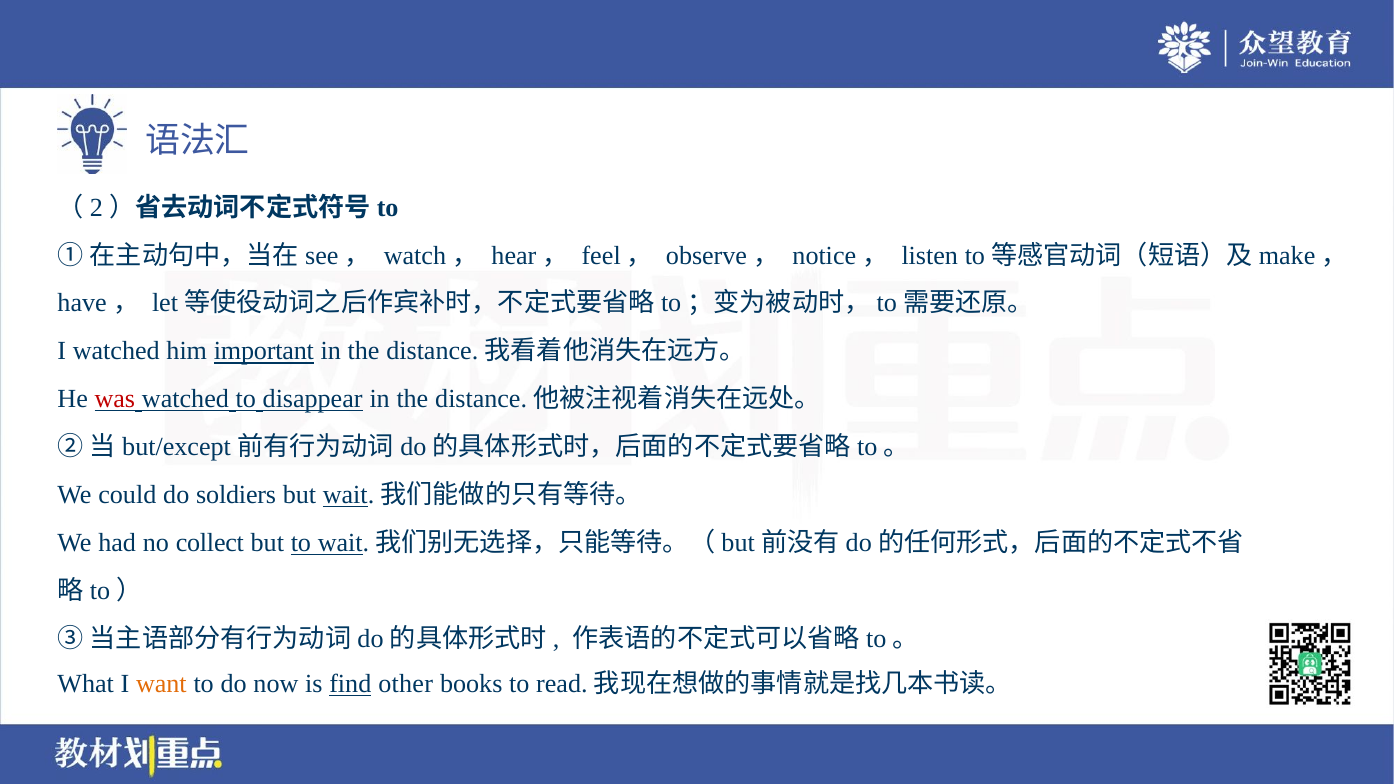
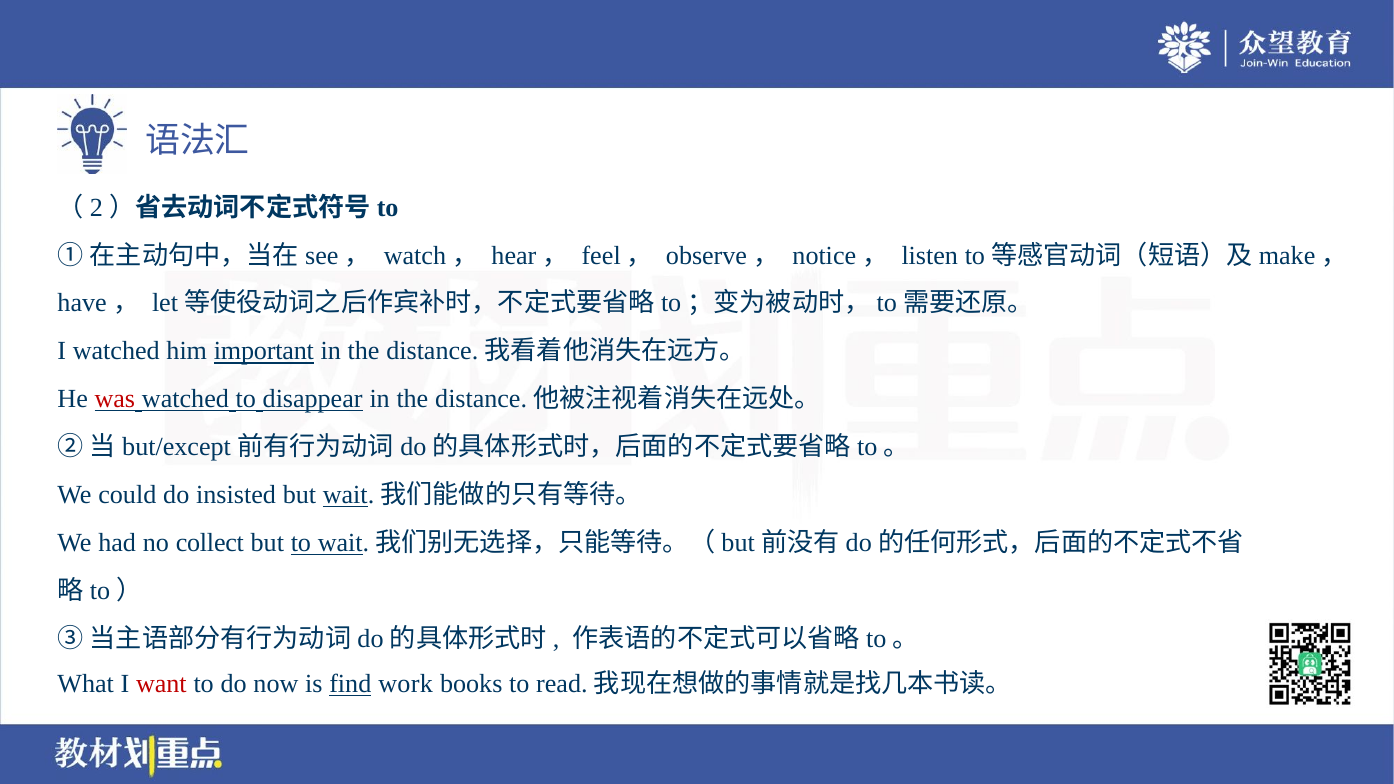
soldiers: soldiers -> insisted
want colour: orange -> red
other: other -> work
